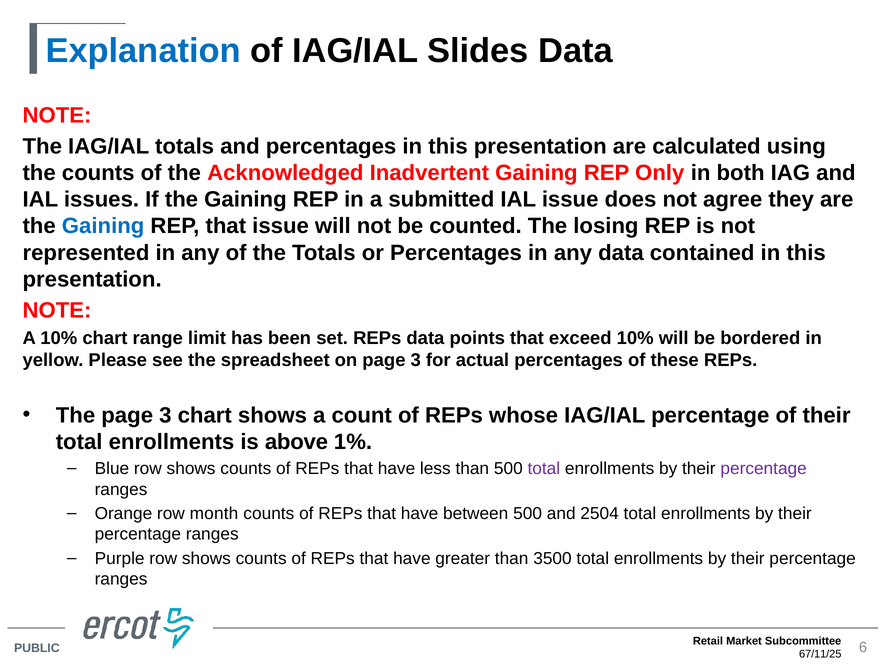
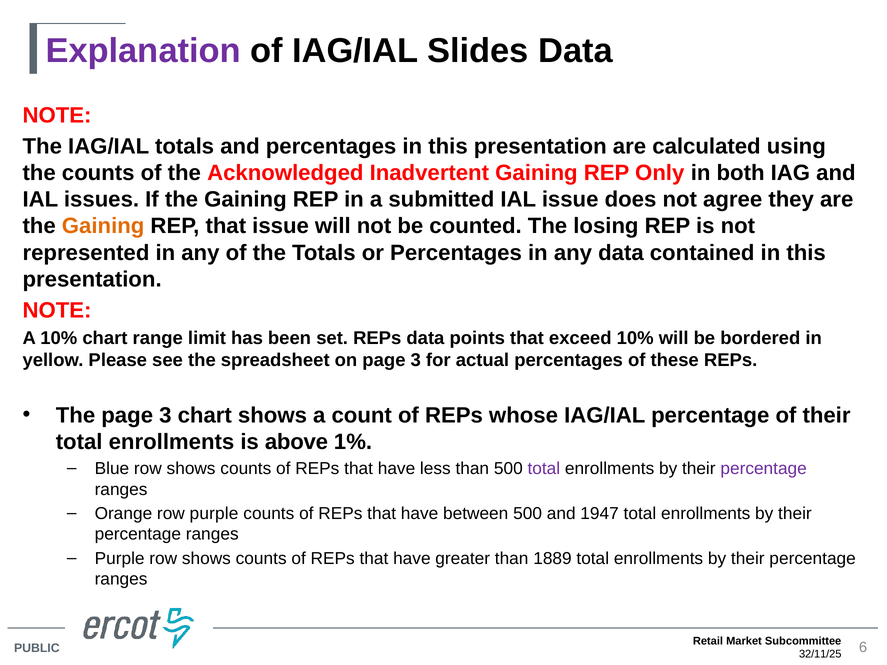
Explanation colour: blue -> purple
Gaining at (103, 226) colour: blue -> orange
row month: month -> purple
2504: 2504 -> 1947
3500: 3500 -> 1889
67/11/25: 67/11/25 -> 32/11/25
